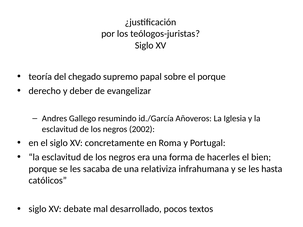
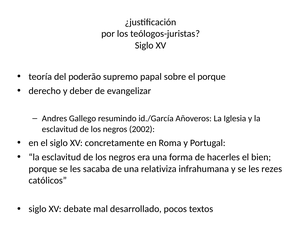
chegado: chegado -> poderão
hasta: hasta -> rezes
